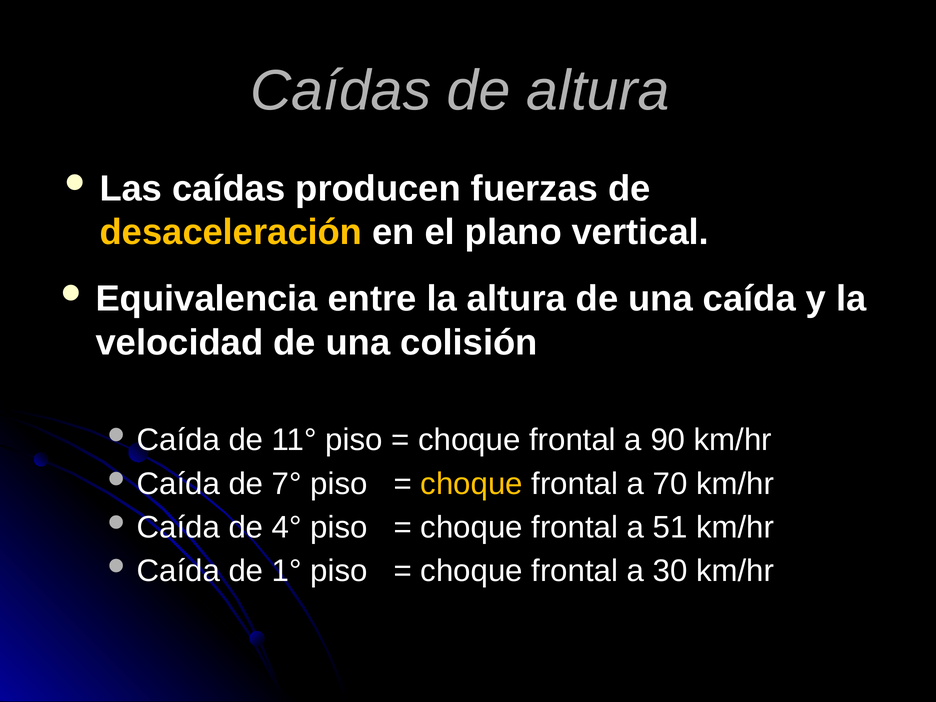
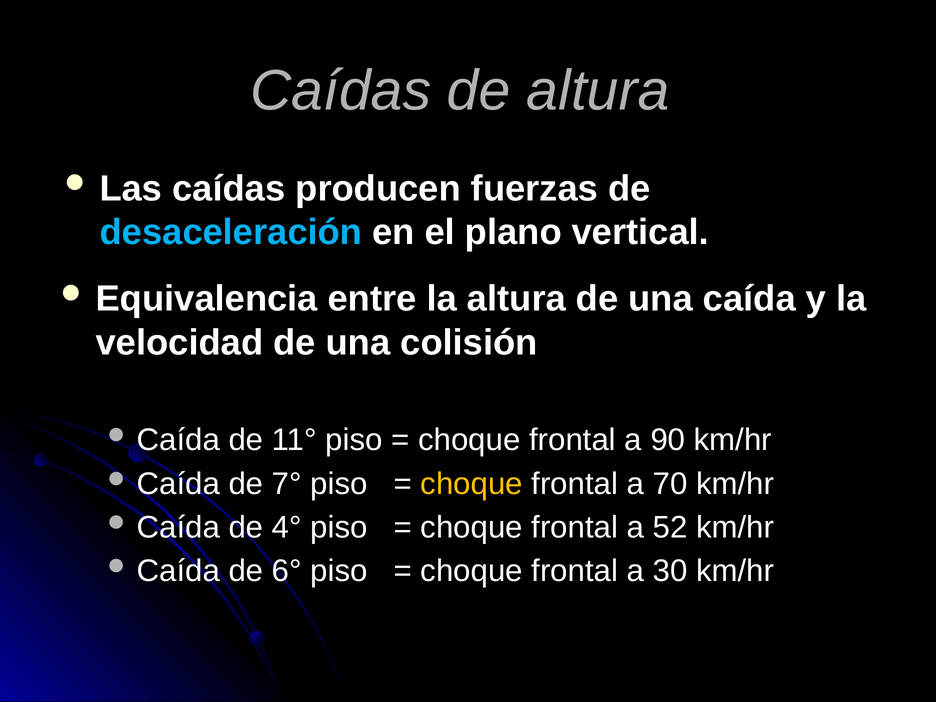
desaceleración colour: yellow -> light blue
51: 51 -> 52
1°: 1° -> 6°
